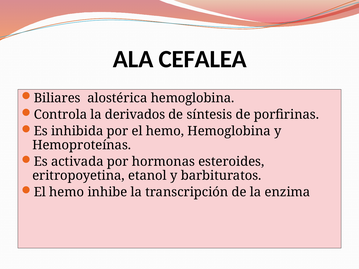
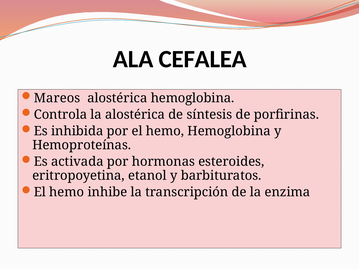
Biliares: Biliares -> Mareos
la derivados: derivados -> alostérica
